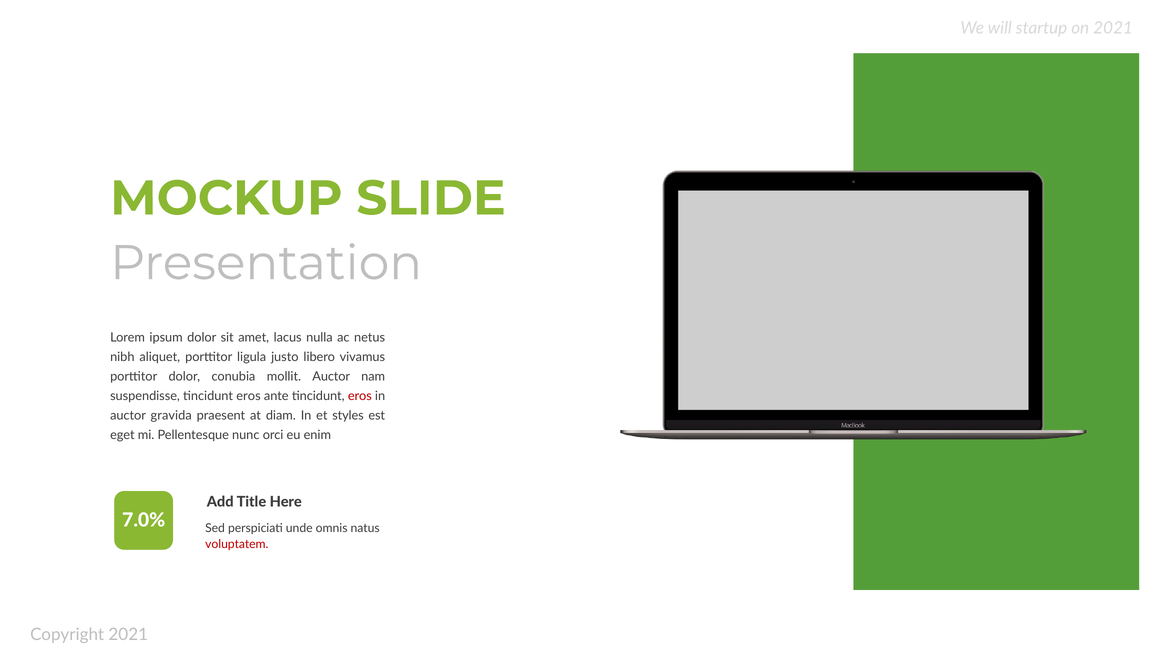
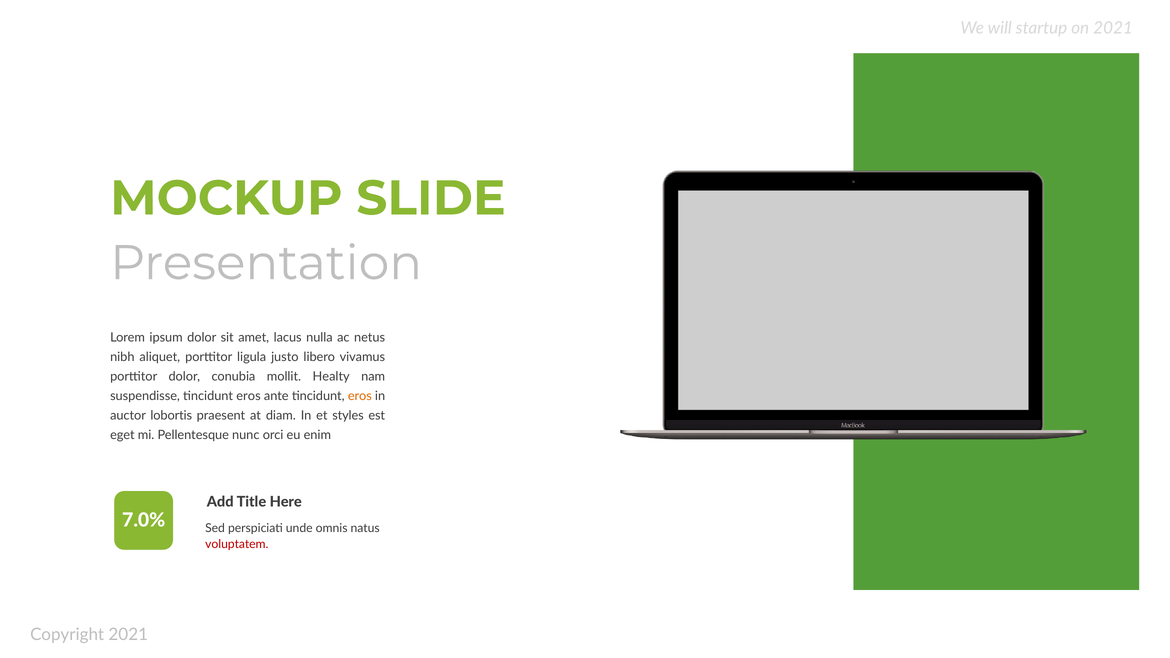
mollit Auctor: Auctor -> Healty
eros at (360, 396) colour: red -> orange
gravida: gravida -> lobortis
